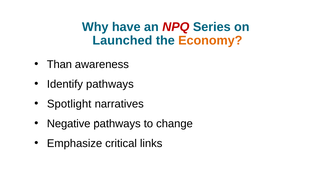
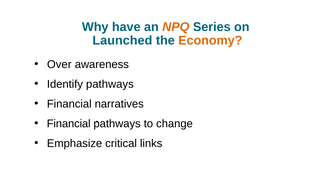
NPQ colour: red -> orange
Than: Than -> Over
Spotlight at (69, 104): Spotlight -> Financial
Negative at (69, 123): Negative -> Financial
